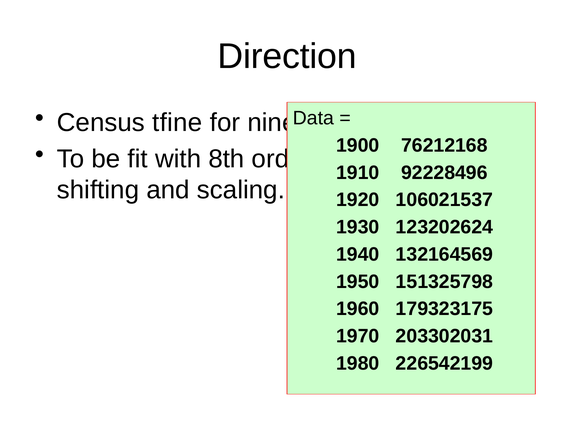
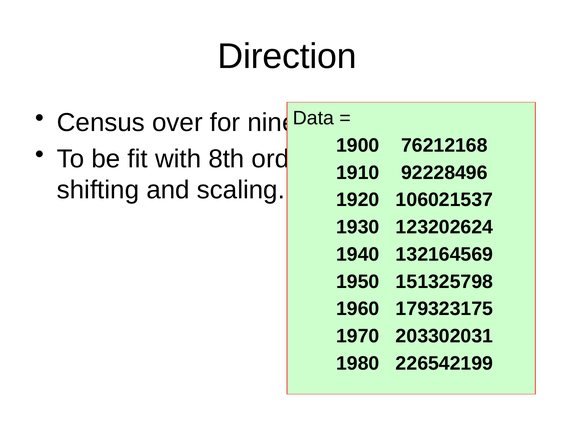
tfine: tfine -> over
